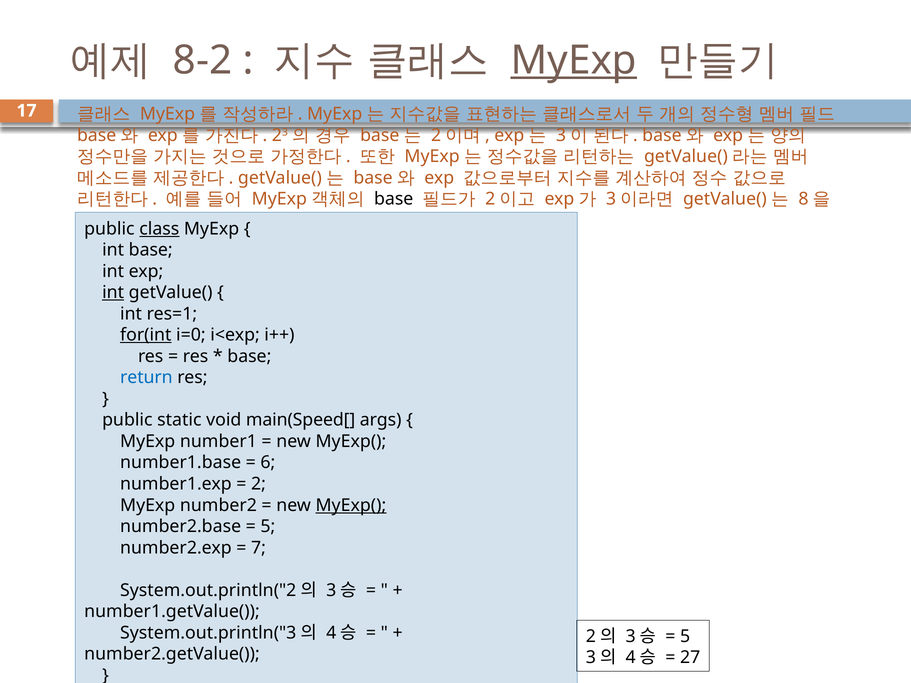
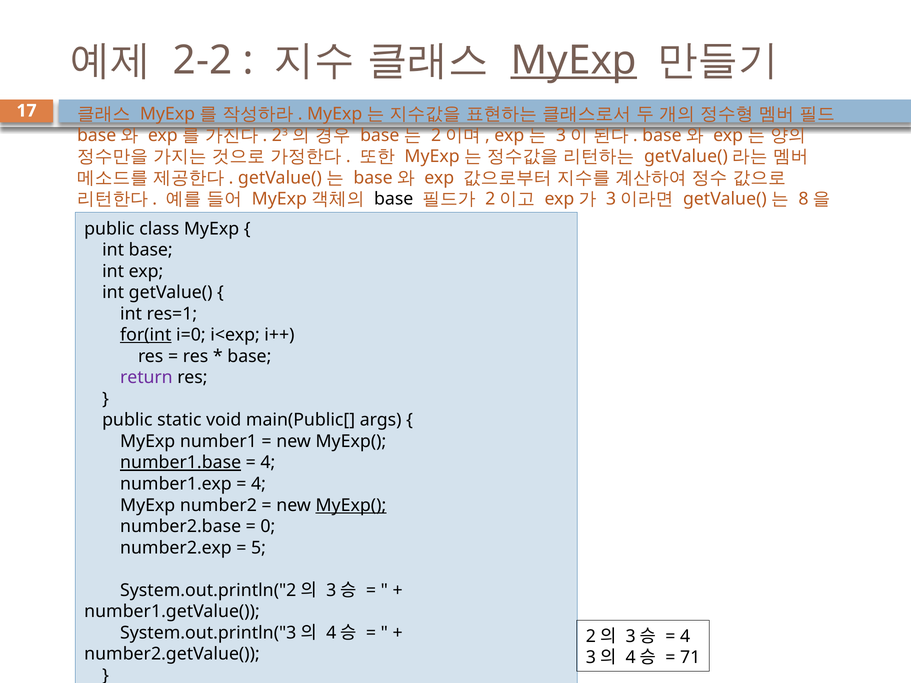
8-2: 8-2 -> 2-2
class underline: present -> none
int at (113, 293) underline: present -> none
return colour: blue -> purple
main(Speed[: main(Speed[ -> main(Public[
number1.base underline: none -> present
6 at (268, 463): 6 -> 4
2 at (258, 484): 2 -> 4
5 at (268, 527): 5 -> 0
7: 7 -> 5
5 at (685, 637): 5 -> 4
27: 27 -> 71
